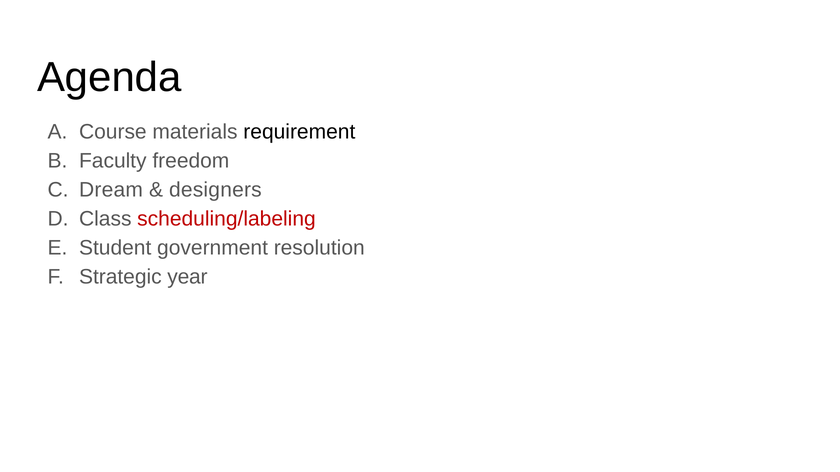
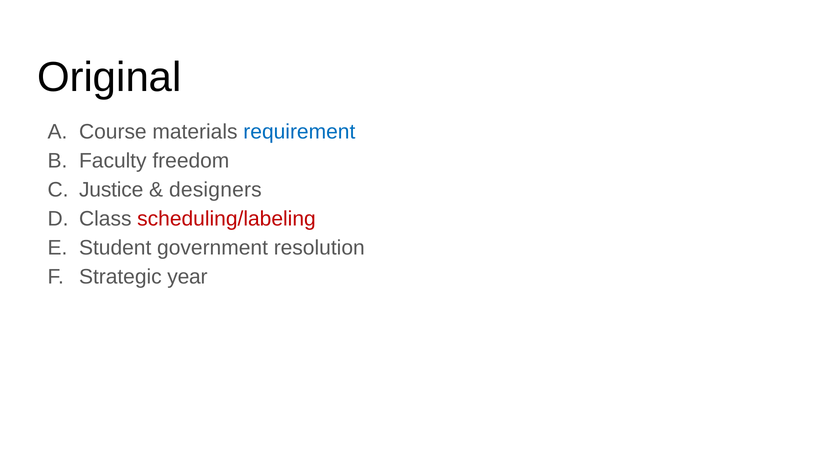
Agenda: Agenda -> Original
requirement colour: black -> blue
Dream: Dream -> Justice
